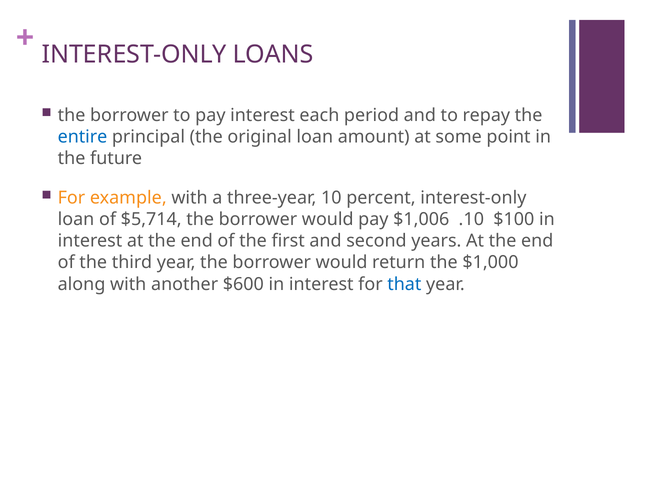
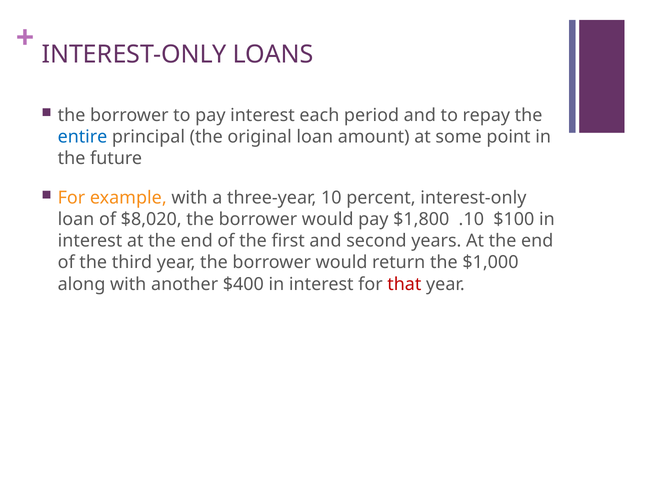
$5,714: $5,714 -> $8,020
$1,006: $1,006 -> $1,800
$600: $600 -> $400
that colour: blue -> red
